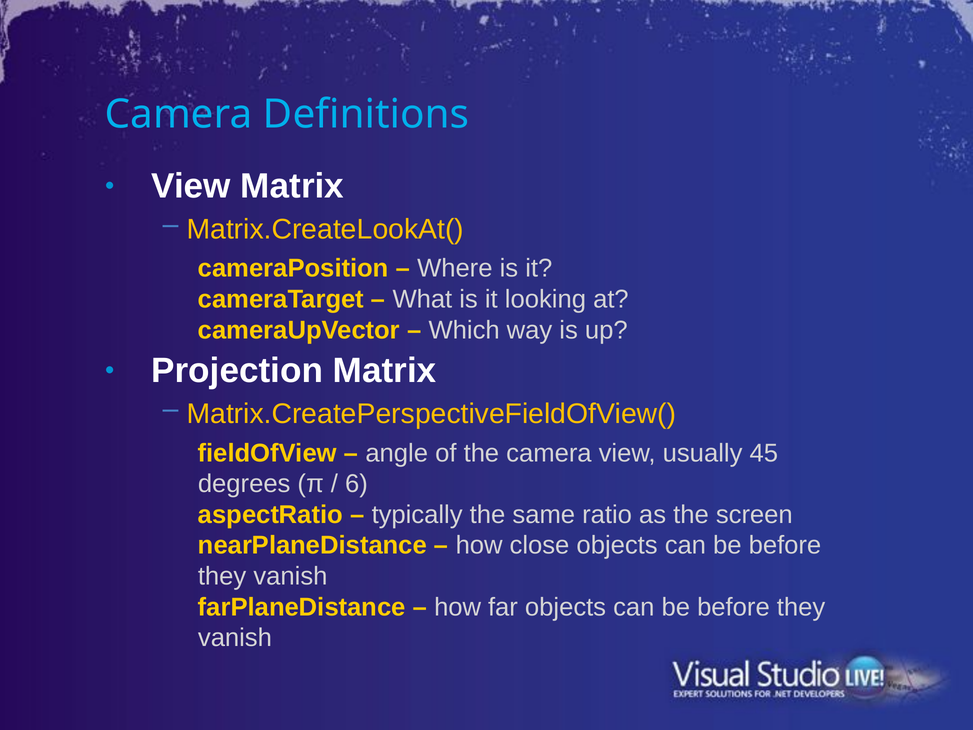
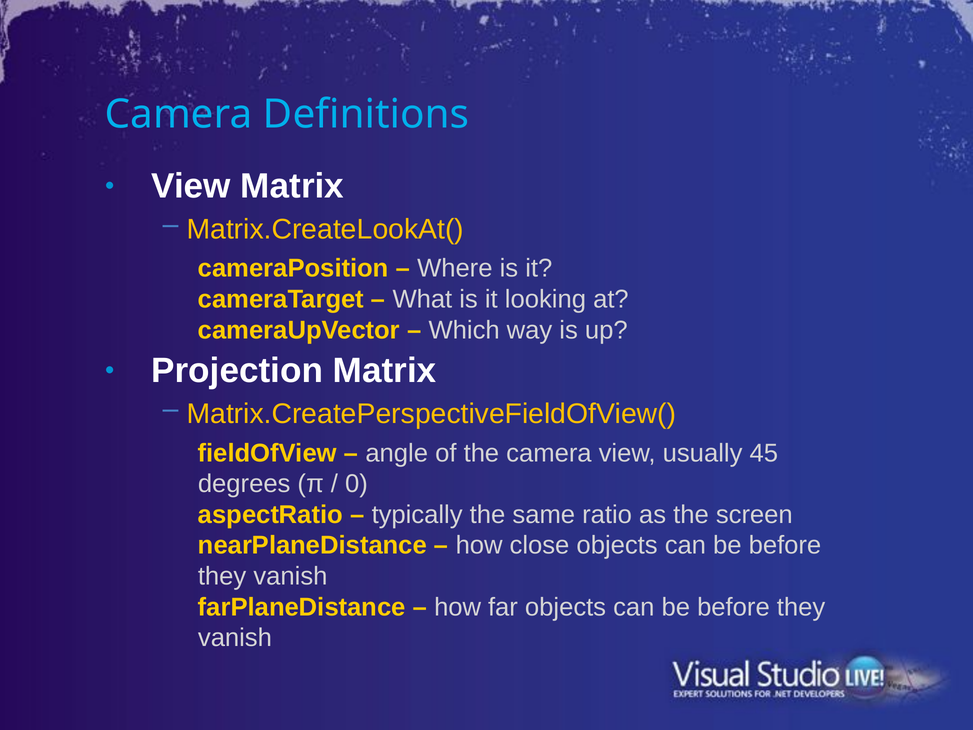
6: 6 -> 0
